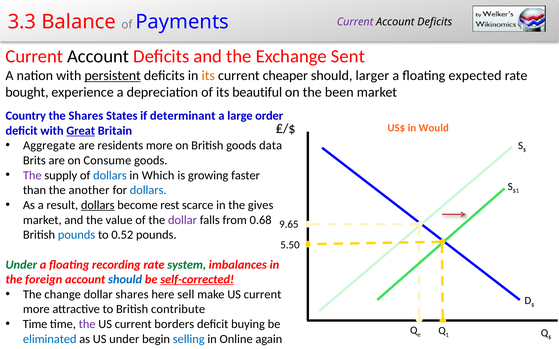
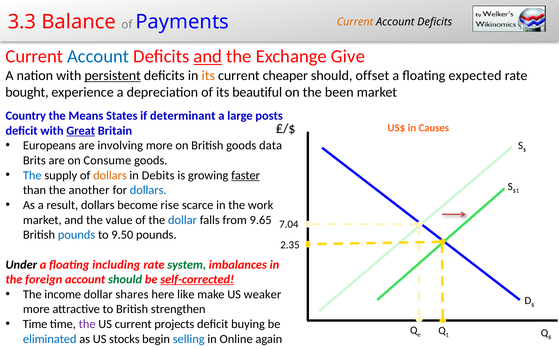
Current at (355, 22) colour: purple -> orange
Account at (98, 56) colour: black -> blue
and at (208, 56) underline: none -> present
Sent: Sent -> Give
larger: larger -> offset
the Shares: Shares -> Means
order: order -> posts
Would: Would -> Causes
Aggregate: Aggregate -> Europeans
residents: residents -> involving
The at (32, 175) colour: purple -> blue
dollars at (110, 175) colour: blue -> orange
Which: Which -> Debits
faster underline: none -> present
dollars at (98, 205) underline: present -> none
rest: rest -> rise
gives: gives -> work
dollar at (182, 220) colour: purple -> blue
0.68: 0.68 -> 9.65
9.65: 9.65 -> 7.04
0.52: 0.52 -> 9.50
5.50: 5.50 -> 2.35
Under at (21, 265) colour: green -> black
recording: recording -> including
should at (125, 280) colour: blue -> green
change: change -> income
sell: sell -> like
make US current: current -> weaker
contribute: contribute -> strengthen
borders: borders -> projects
US under: under -> stocks
